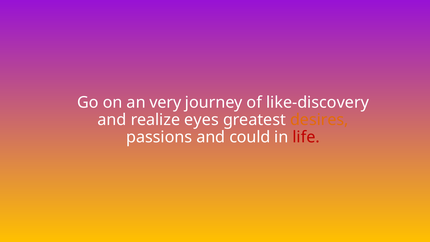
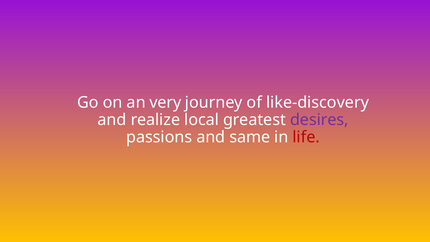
eyes: eyes -> local
desires colour: orange -> purple
could: could -> same
